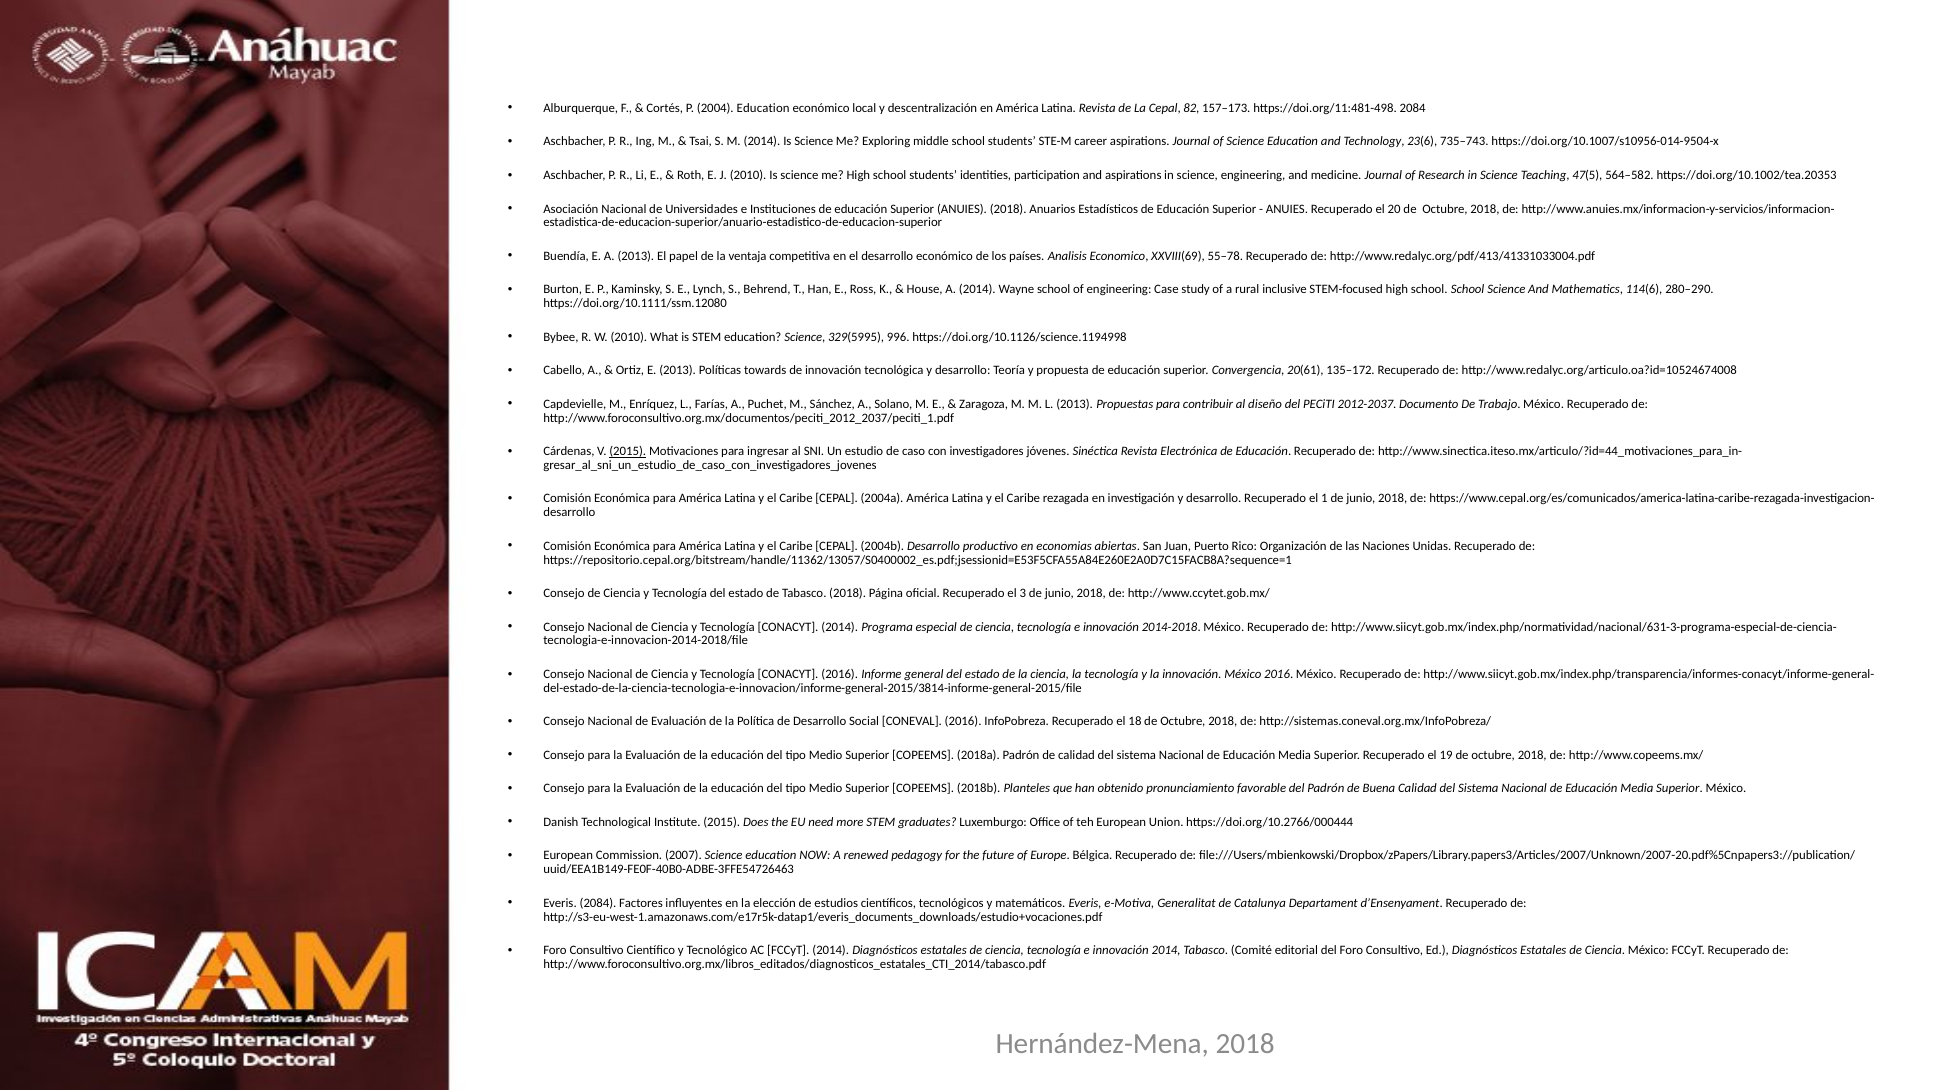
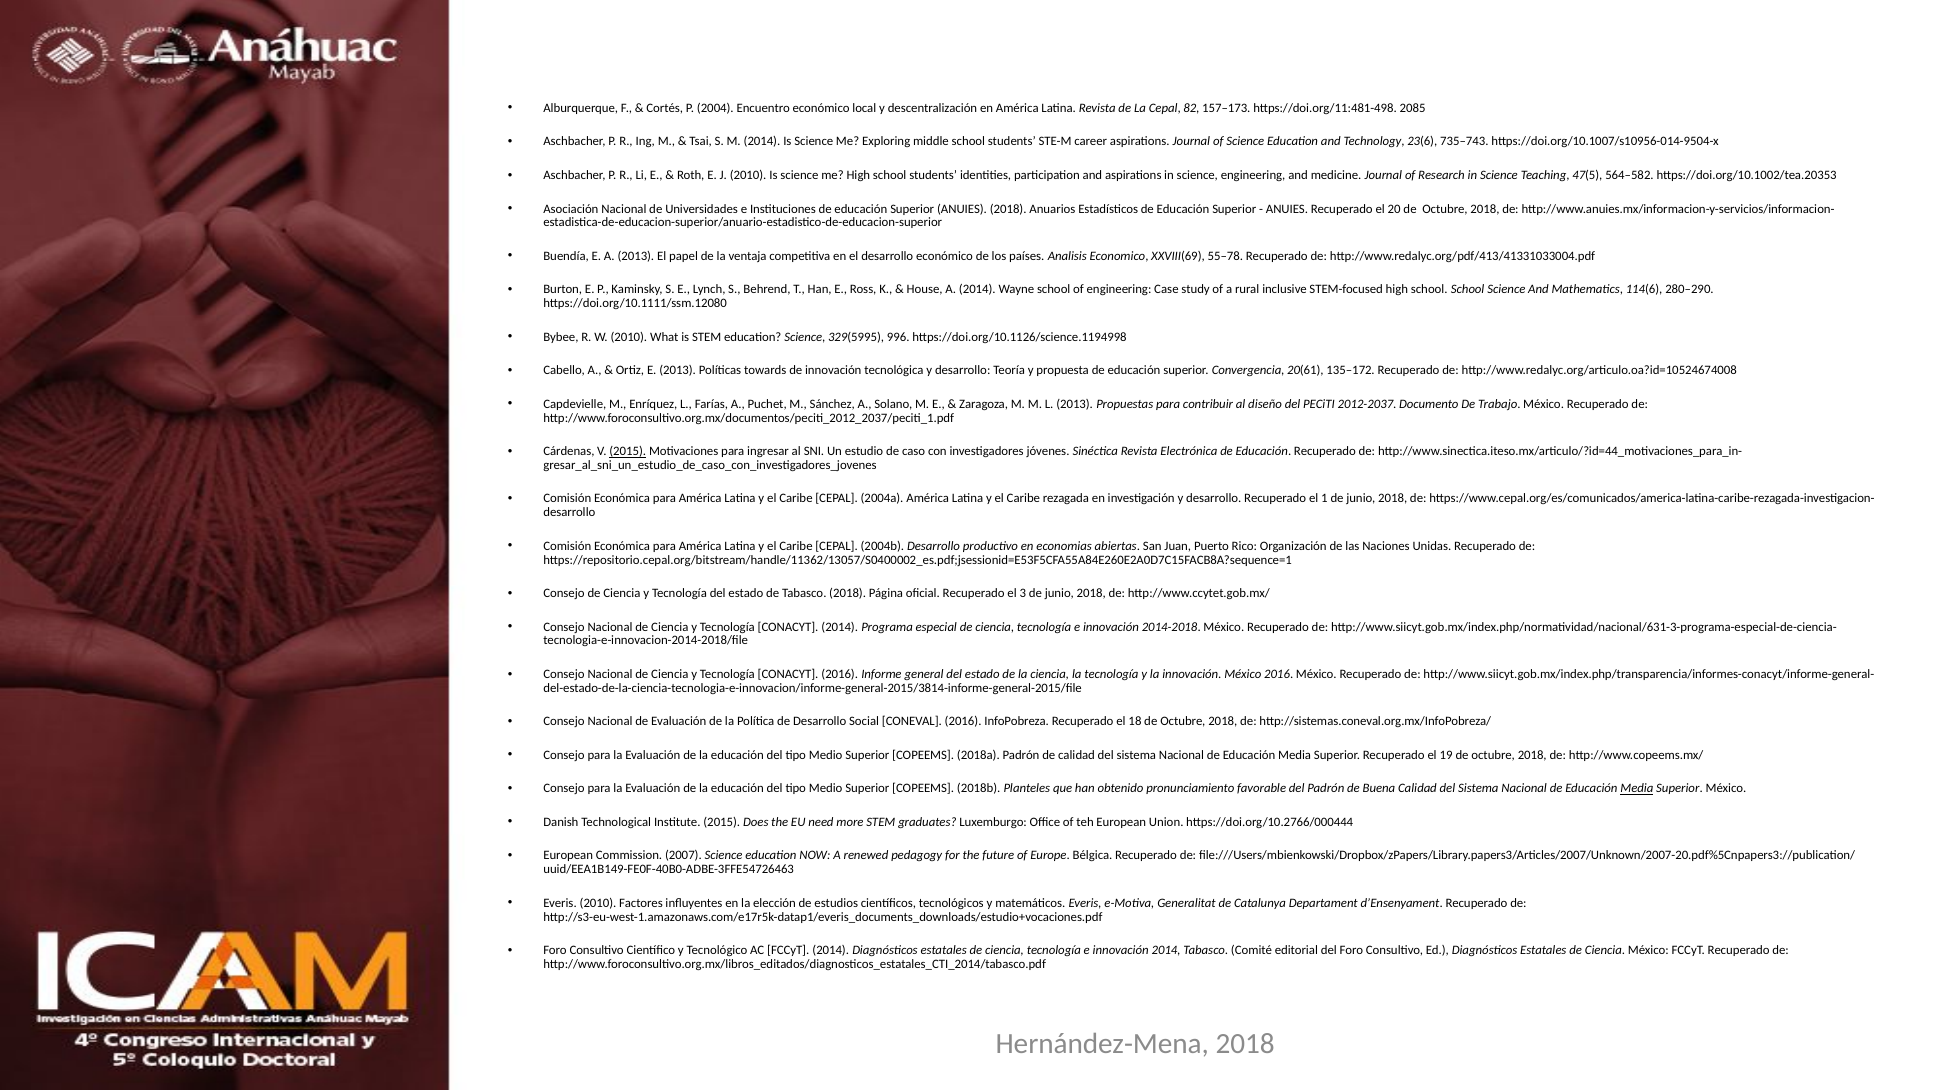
2004 Education: Education -> Encuentro
https://doi.org/11:481-498 2084: 2084 -> 2085
Media at (1637, 788) underline: none -> present
Everis 2084: 2084 -> 2010
